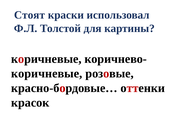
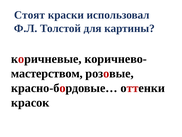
коричневые at (47, 73): коричневые -> мастерством
